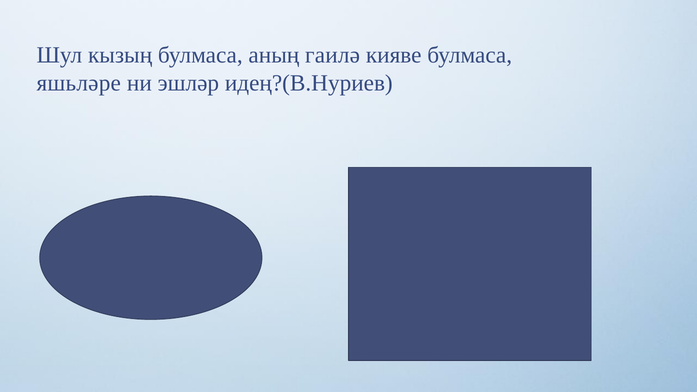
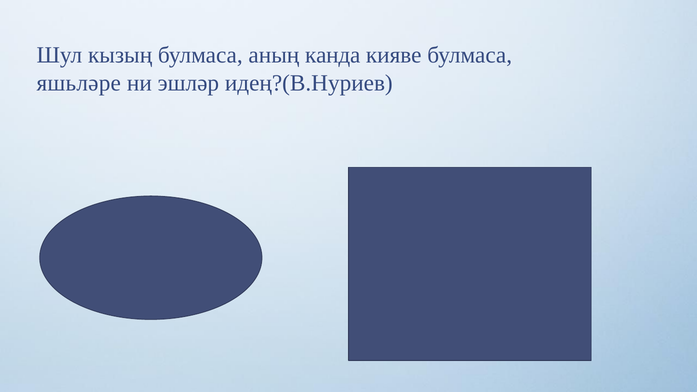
гаилә: гаилә -> канда
